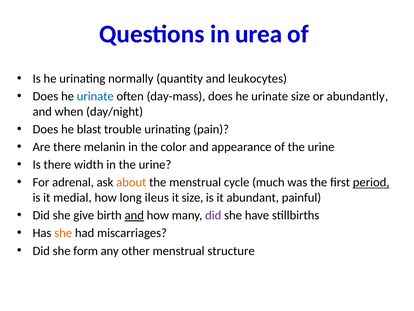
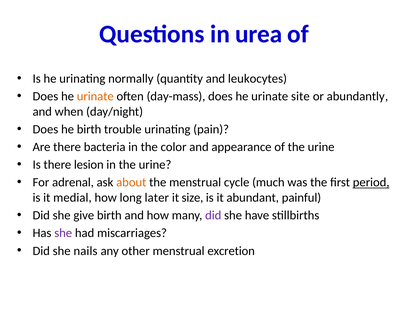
urinate at (95, 96) colour: blue -> orange
urinate size: size -> site
he blast: blast -> birth
melanin: melanin -> bacteria
width: width -> lesion
ileus: ileus -> later
and at (134, 215) underline: present -> none
she at (63, 233) colour: orange -> purple
form: form -> nails
structure: structure -> excretion
